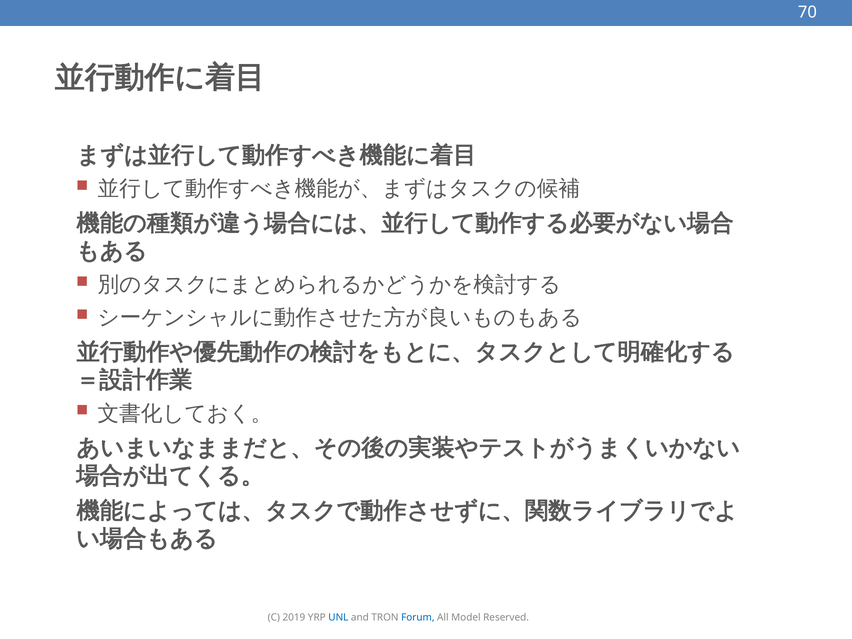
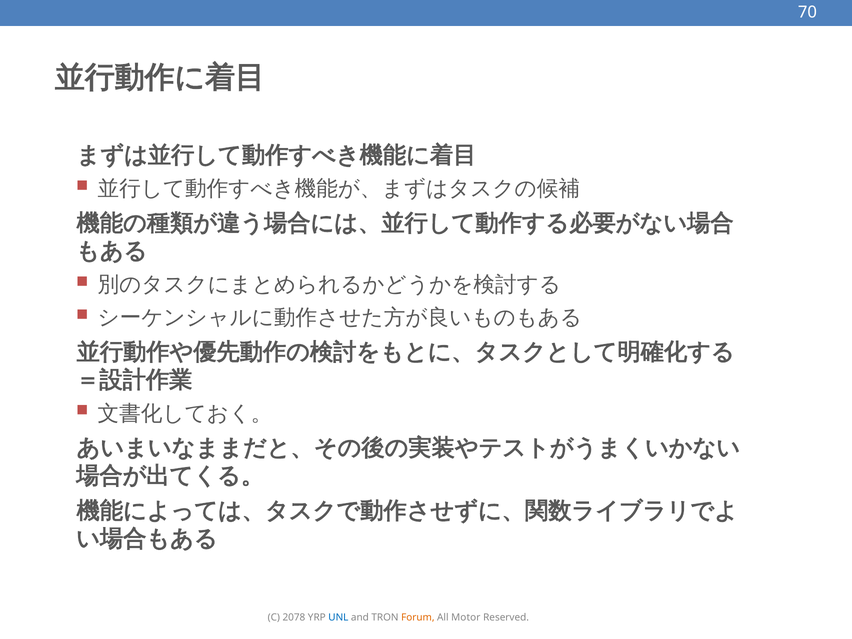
2019: 2019 -> 2078
Forum colour: blue -> orange
Model: Model -> Motor
